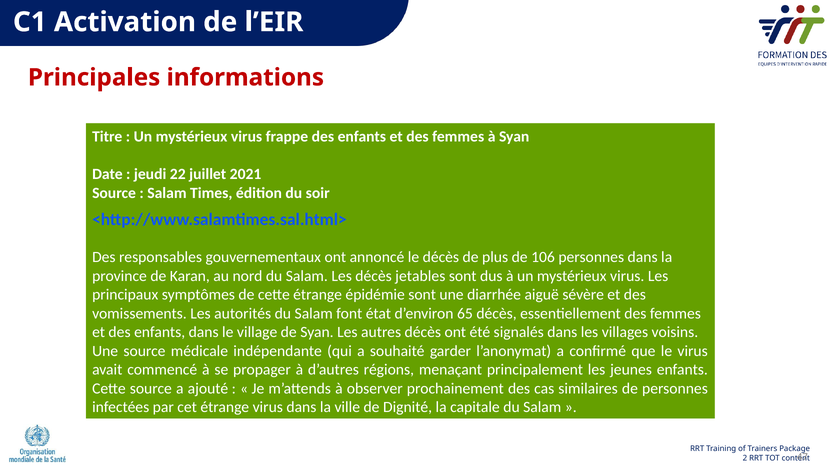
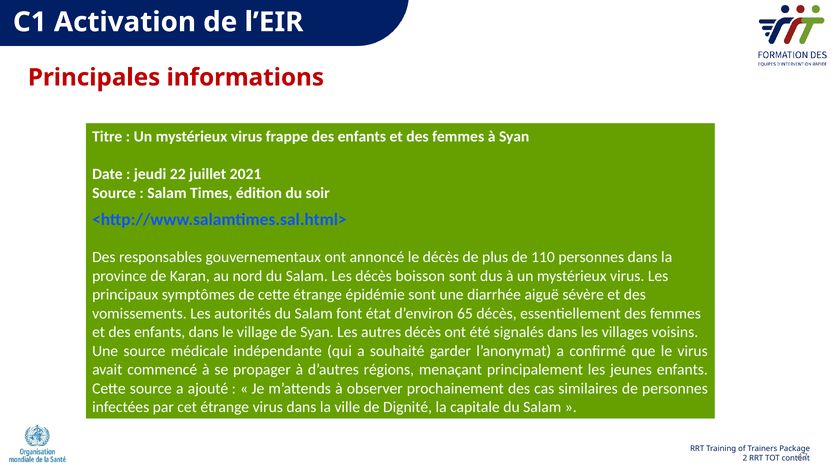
106: 106 -> 110
jetables: jetables -> boisson
